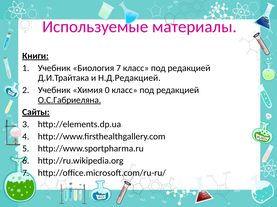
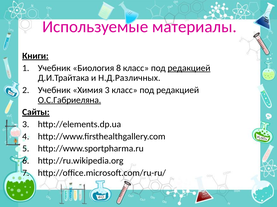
Биология 7: 7 -> 8
редакцией at (189, 68) underline: none -> present
Н.Д.Редакцией: Н.Д.Редакцией -> Н.Д.Различных
Химия 0: 0 -> 3
